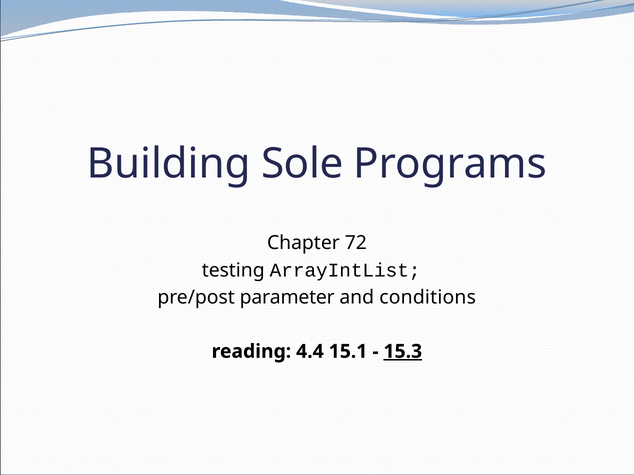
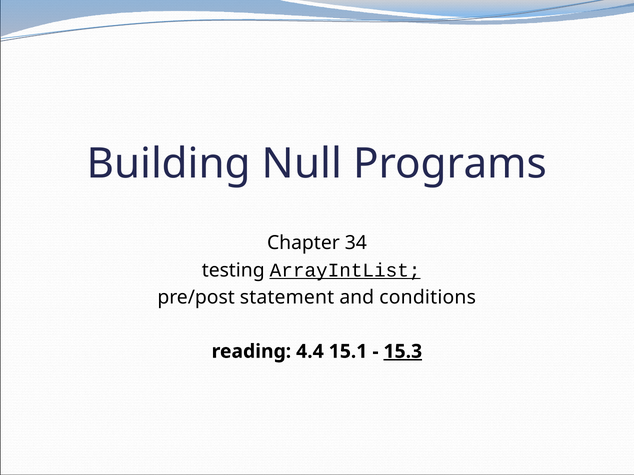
Sole: Sole -> Null
72: 72 -> 34
ArrayIntList underline: none -> present
parameter: parameter -> statement
